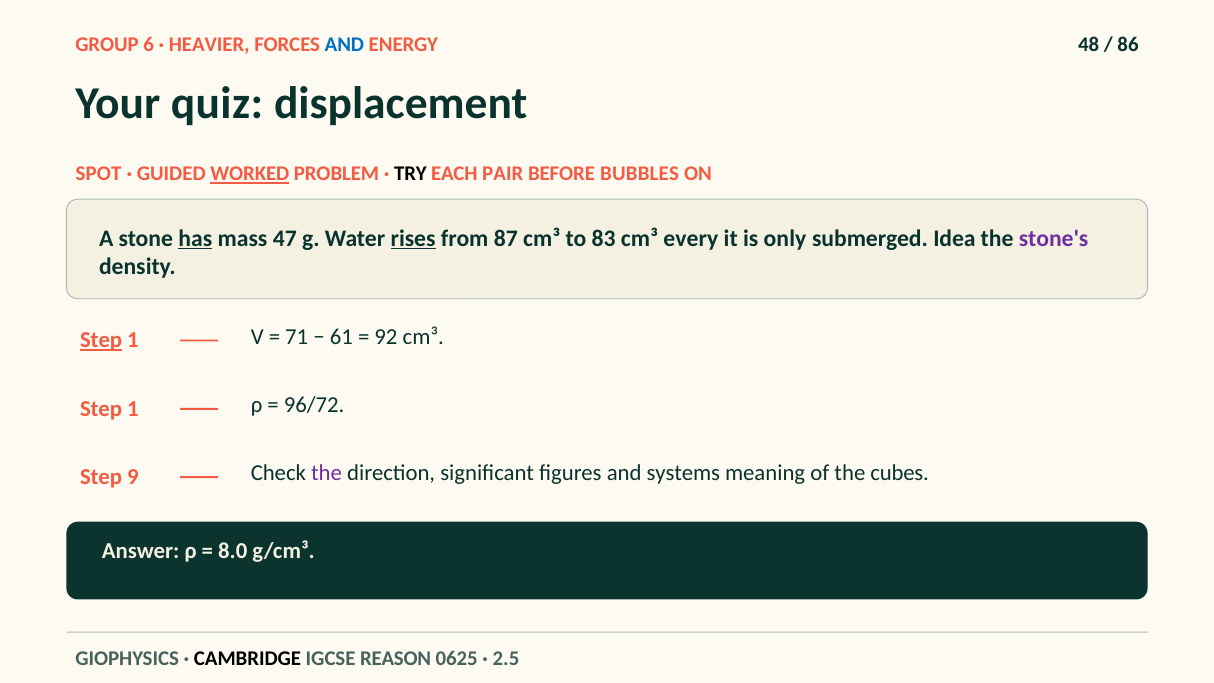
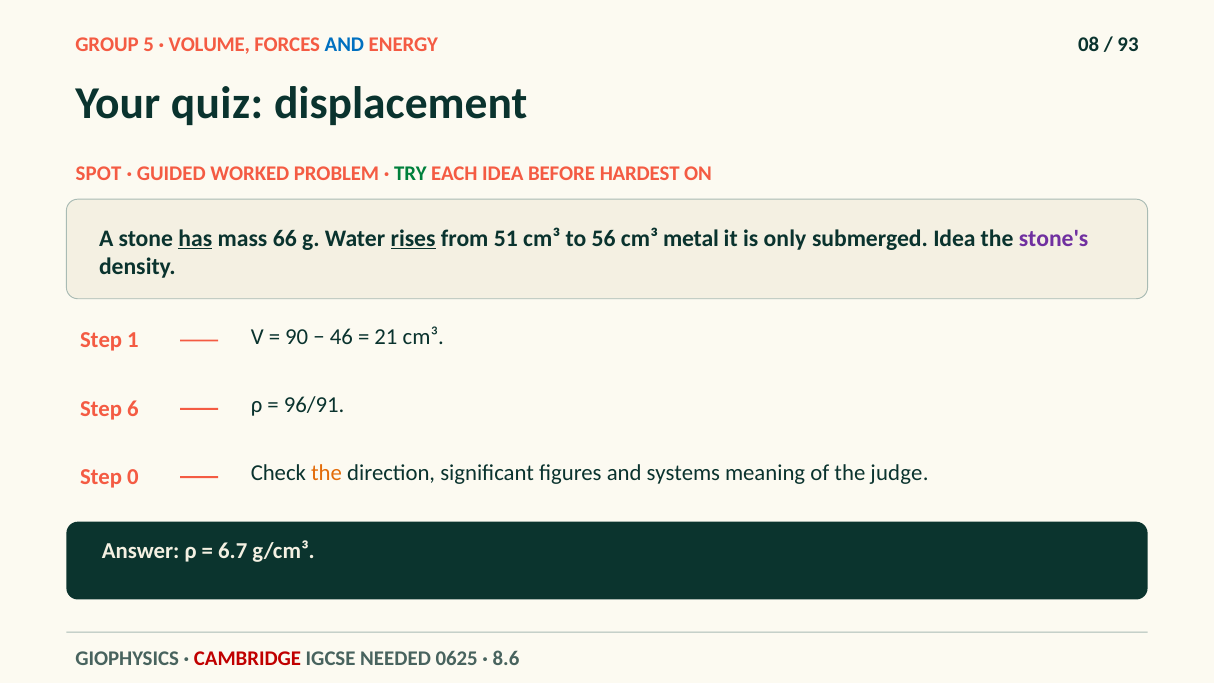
6: 6 -> 5
HEAVIER: HEAVIER -> VOLUME
48: 48 -> 08
86: 86 -> 93
WORKED underline: present -> none
TRY colour: black -> green
EACH PAIR: PAIR -> IDEA
BUBBLES: BUBBLES -> HARDEST
47: 47 -> 66
87: 87 -> 51
83: 83 -> 56
every: every -> metal
Step at (101, 340) underline: present -> none
71: 71 -> 90
61: 61 -> 46
92: 92 -> 21
1 at (133, 409): 1 -> 6
96/72: 96/72 -> 96/91
9: 9 -> 0
the at (327, 473) colour: purple -> orange
cubes: cubes -> judge
8.0: 8.0 -> 6.7
CAMBRIDGE colour: black -> red
REASON: REASON -> NEEDED
2.5: 2.5 -> 8.6
